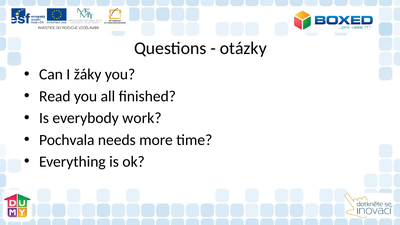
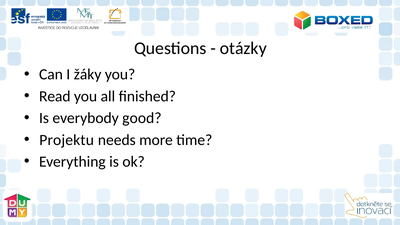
work: work -> good
Pochvala: Pochvala -> Projektu
